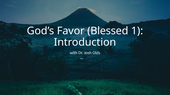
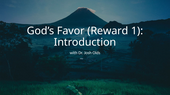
Blessed: Blessed -> Reward
